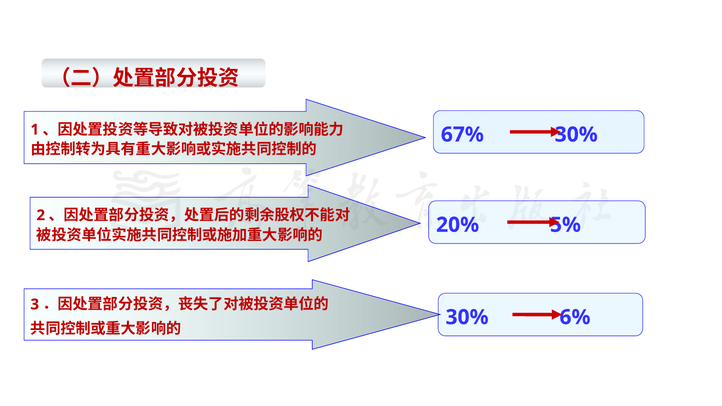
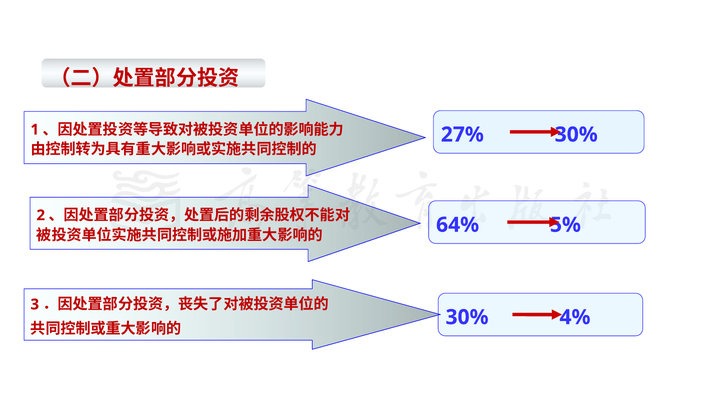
67%: 67% -> 27%
20%: 20% -> 64%
6%: 6% -> 4%
